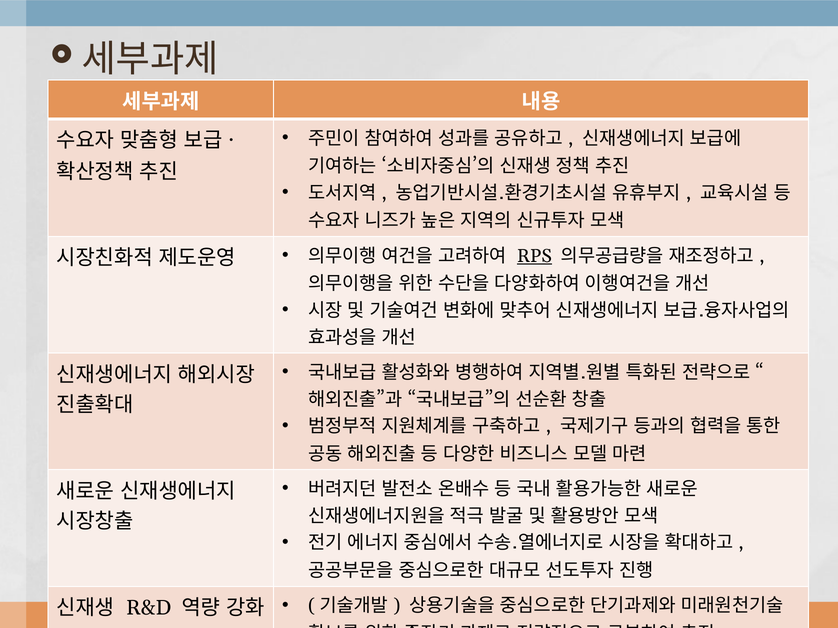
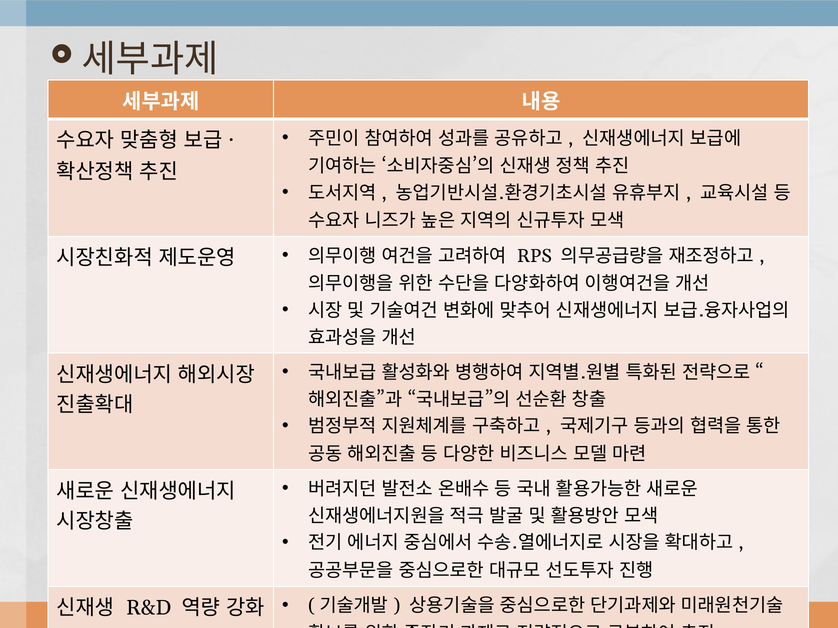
RPS underline: present -> none
